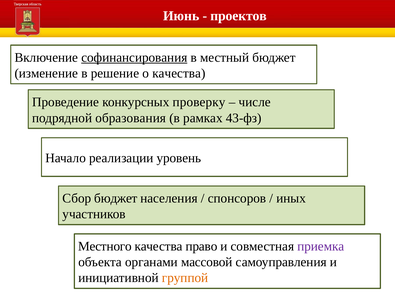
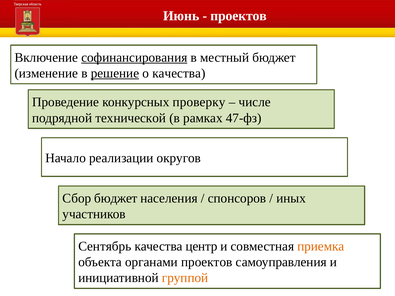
решение underline: none -> present
образования: образования -> технической
43-фз: 43-фз -> 47-фз
уровень: уровень -> округов
Местного: Местного -> Сентябрь
право: право -> центр
приемка colour: purple -> orange
органами массовой: массовой -> проектов
